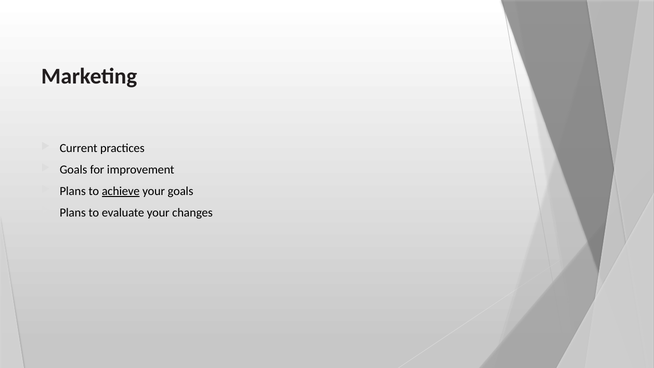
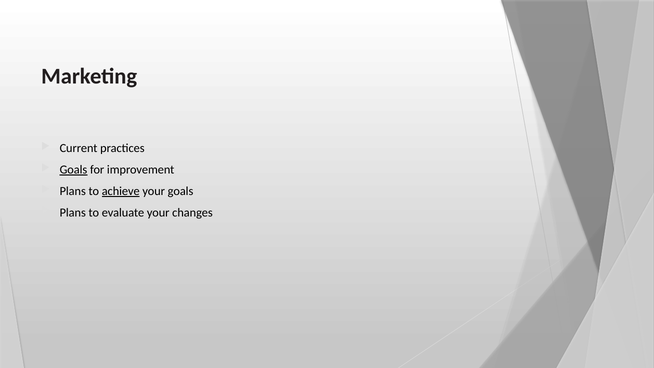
Goals at (73, 170) underline: none -> present
